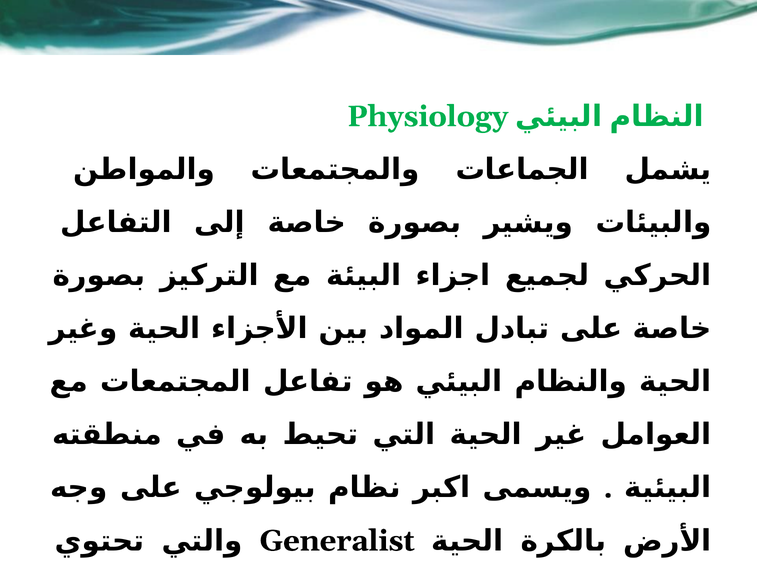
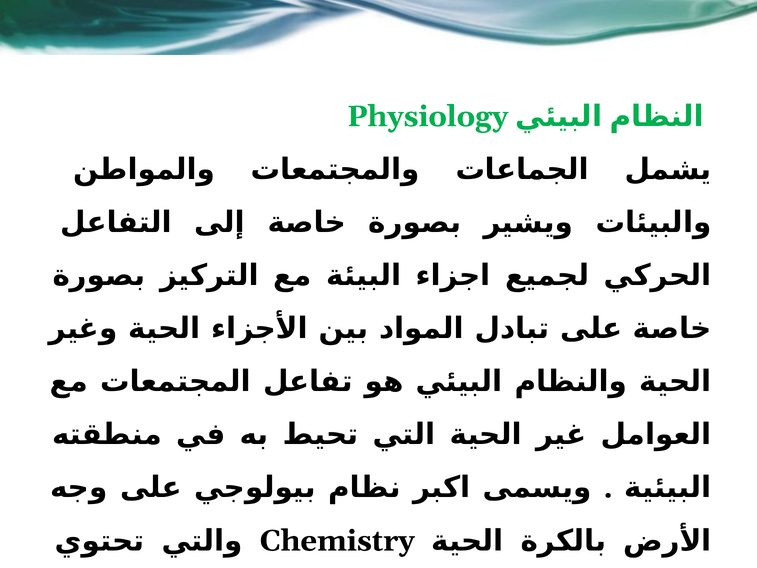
Generalist: Generalist -> Chemistry
